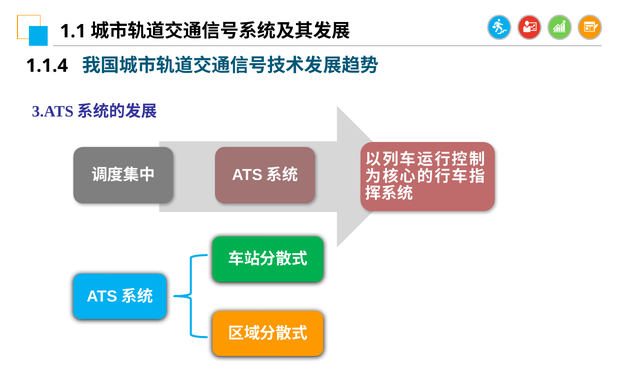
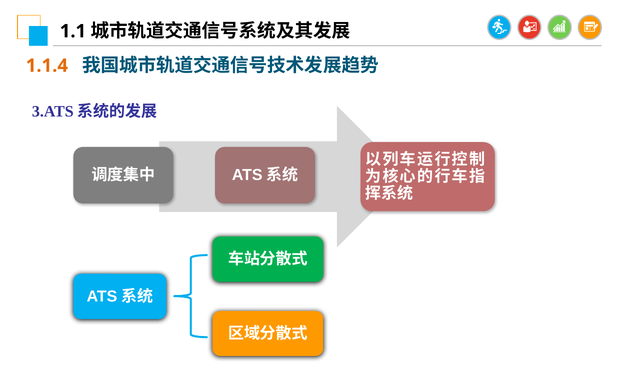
1.1.4 colour: black -> orange
